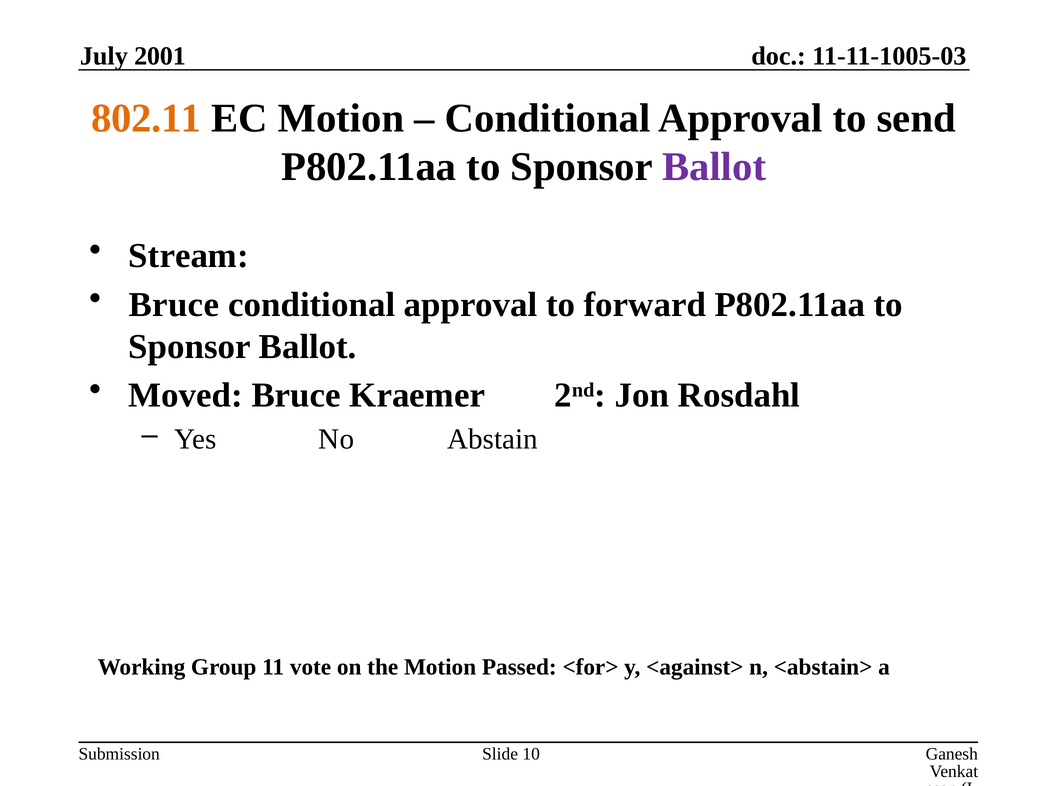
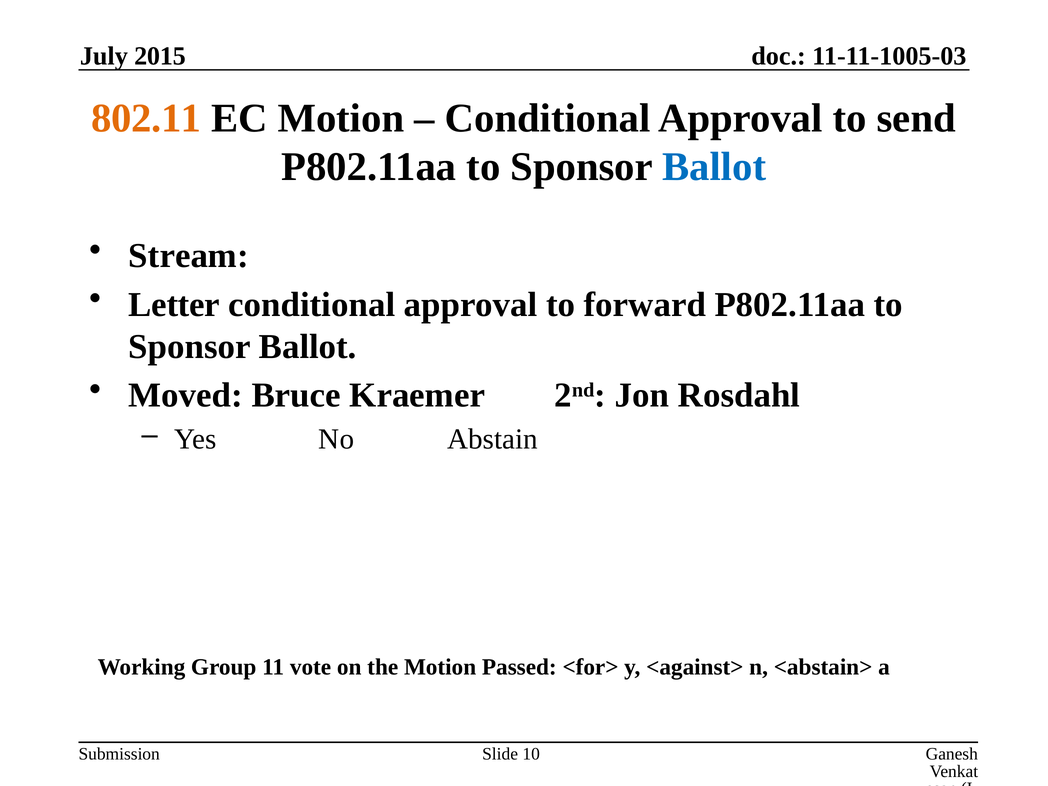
2001: 2001 -> 2015
Ballot at (714, 167) colour: purple -> blue
Bruce at (174, 305): Bruce -> Letter
